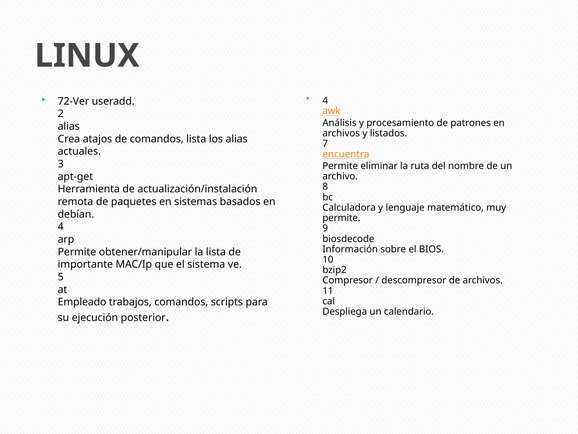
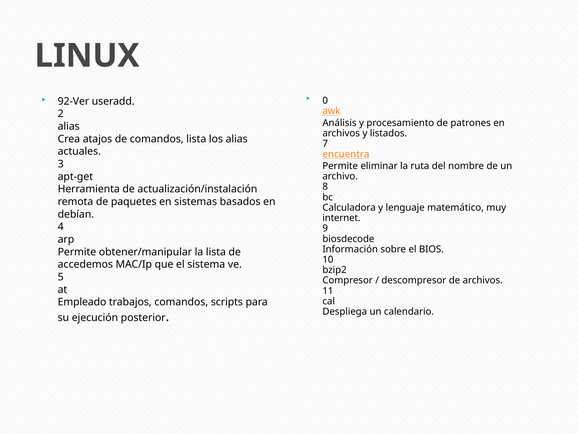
4 at (325, 101): 4 -> 0
72-Ver: 72-Ver -> 92-Ver
permite at (341, 218): permite -> internet
importante: importante -> accedemos
